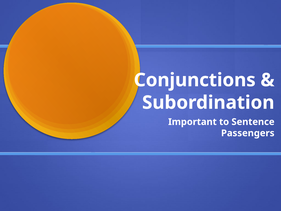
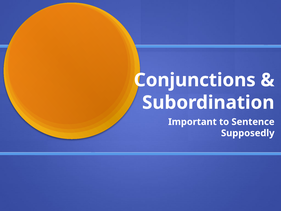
Passengers: Passengers -> Supposedly
